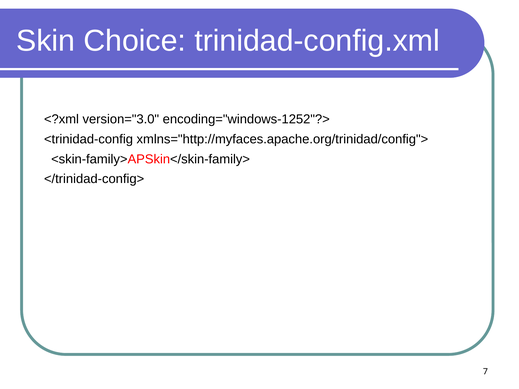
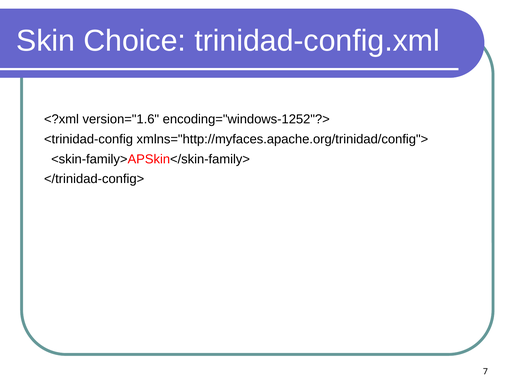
version="3.0: version="3.0 -> version="1.6
